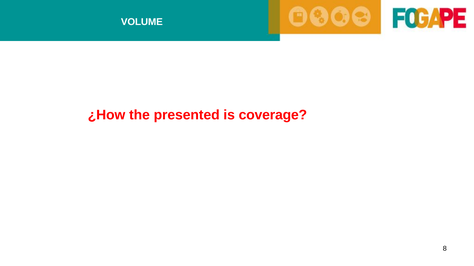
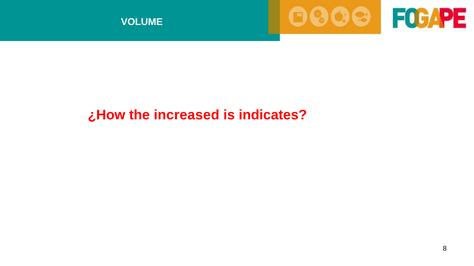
presented: presented -> increased
coverage: coverage -> indicates
